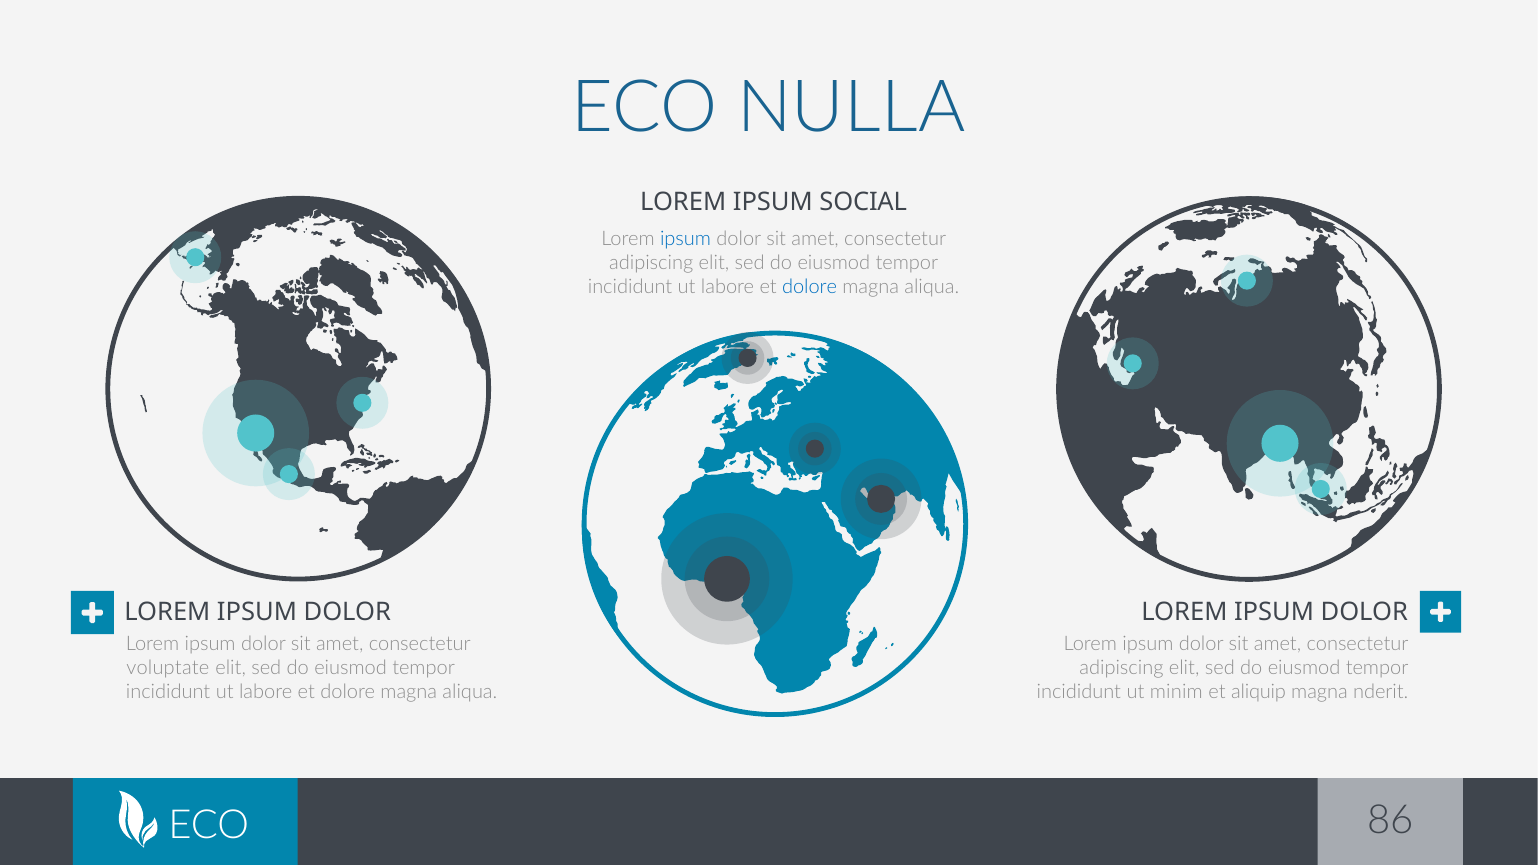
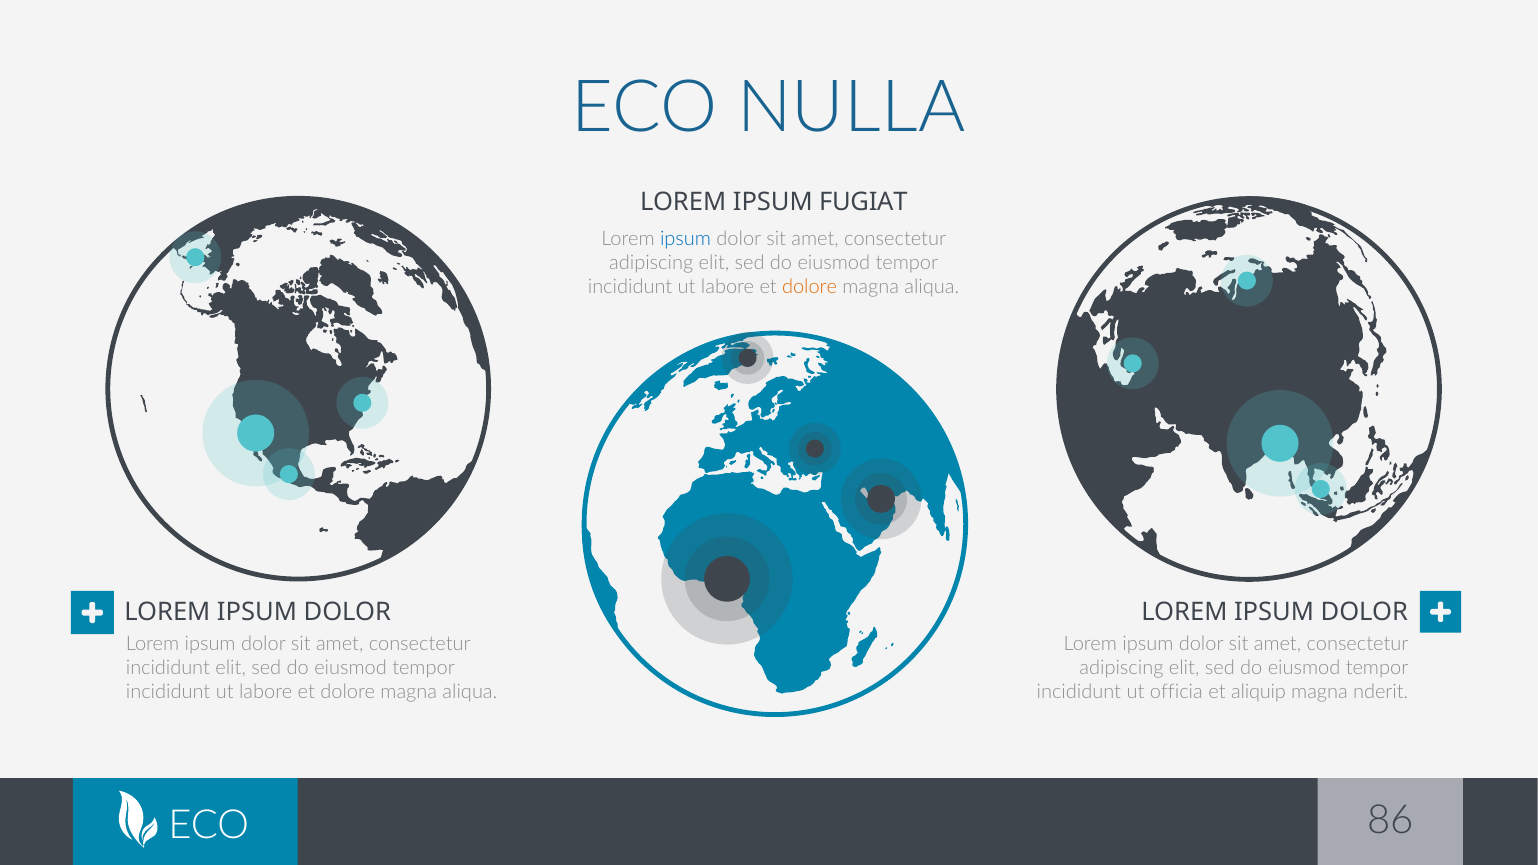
SOCIAL: SOCIAL -> FUGIAT
dolore at (810, 287) colour: blue -> orange
voluptate at (168, 668): voluptate -> incididunt
minim: minim -> officia
